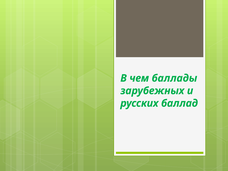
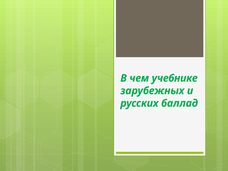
баллады: баллады -> учебнике
